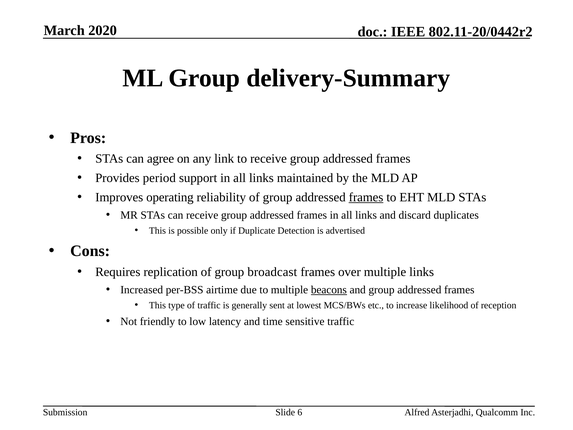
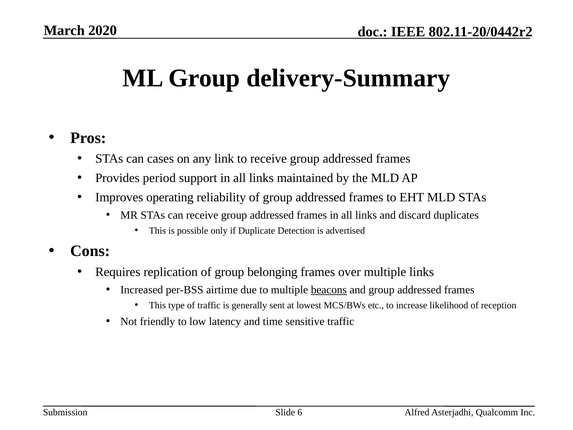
agree: agree -> cases
frames at (366, 197) underline: present -> none
broadcast: broadcast -> belonging
